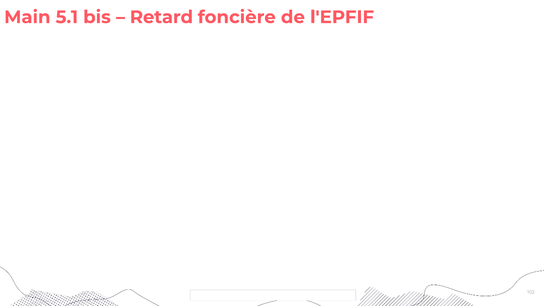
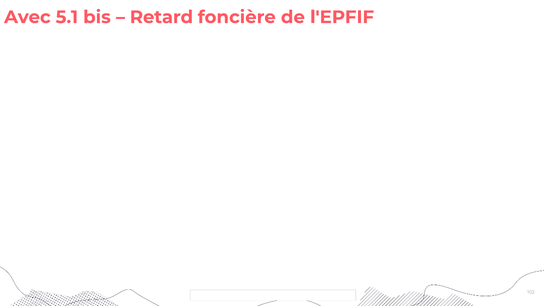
Main: Main -> Avec
